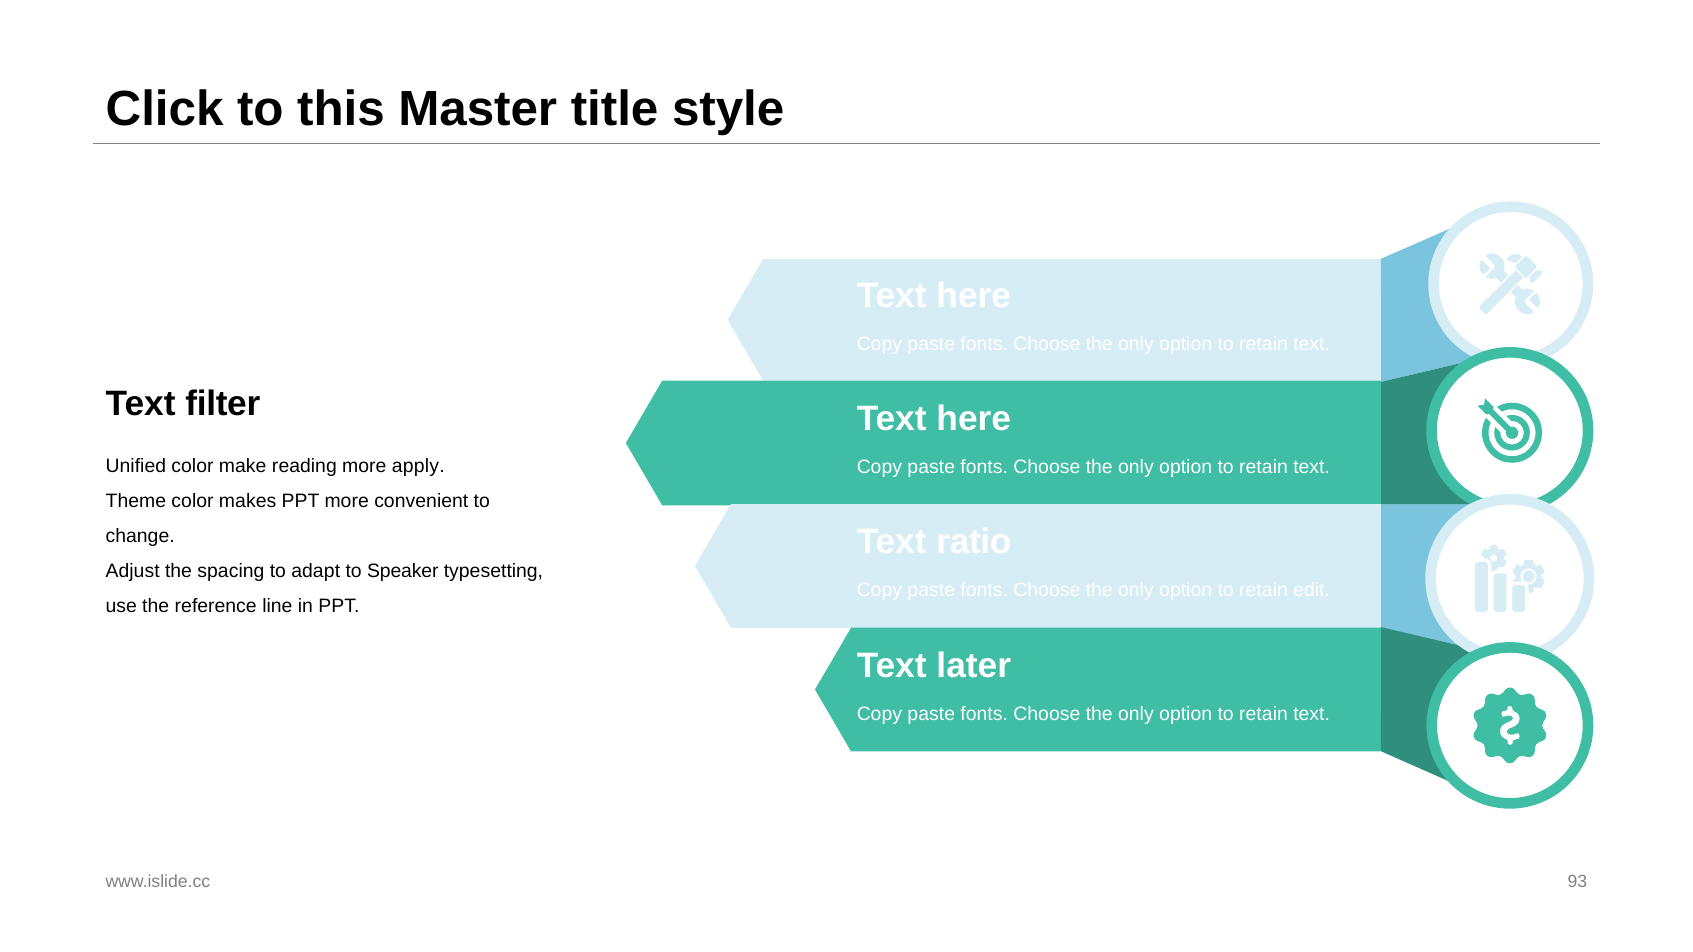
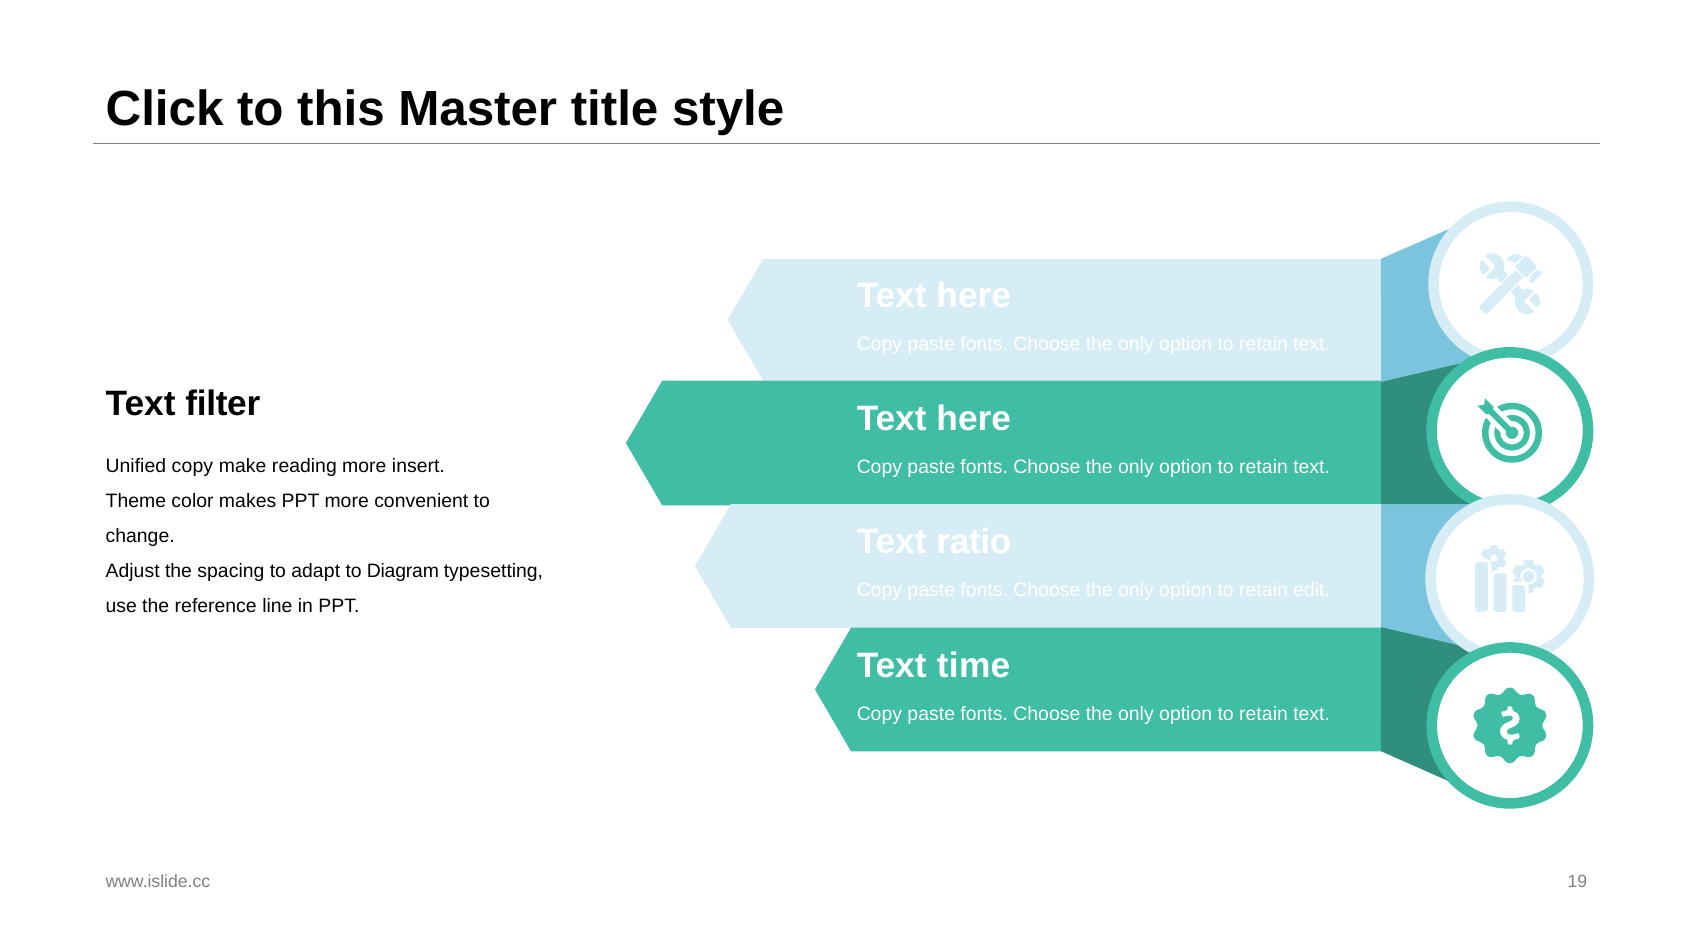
Unified color: color -> copy
apply: apply -> insert
Speaker: Speaker -> Diagram
later: later -> time
93: 93 -> 19
